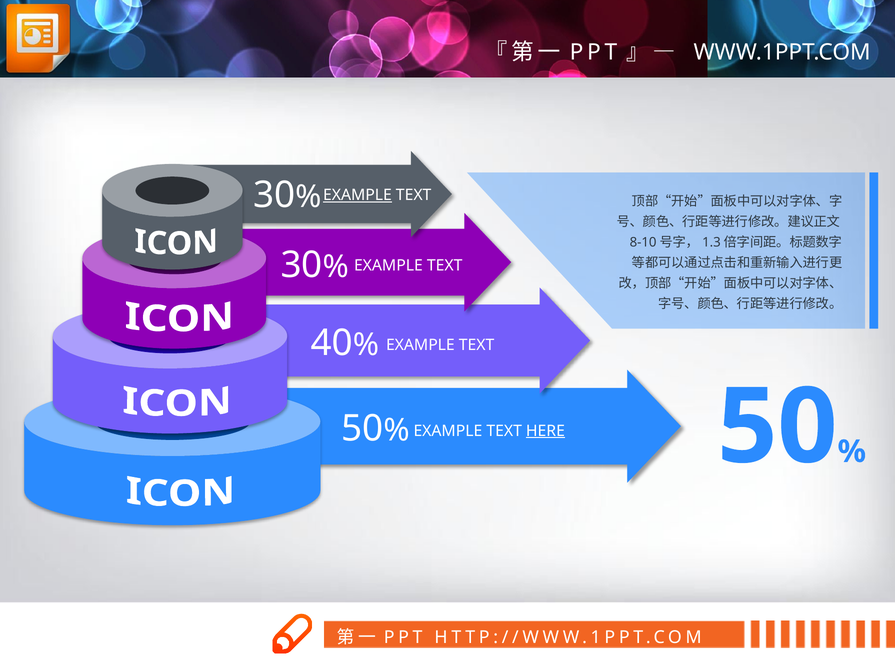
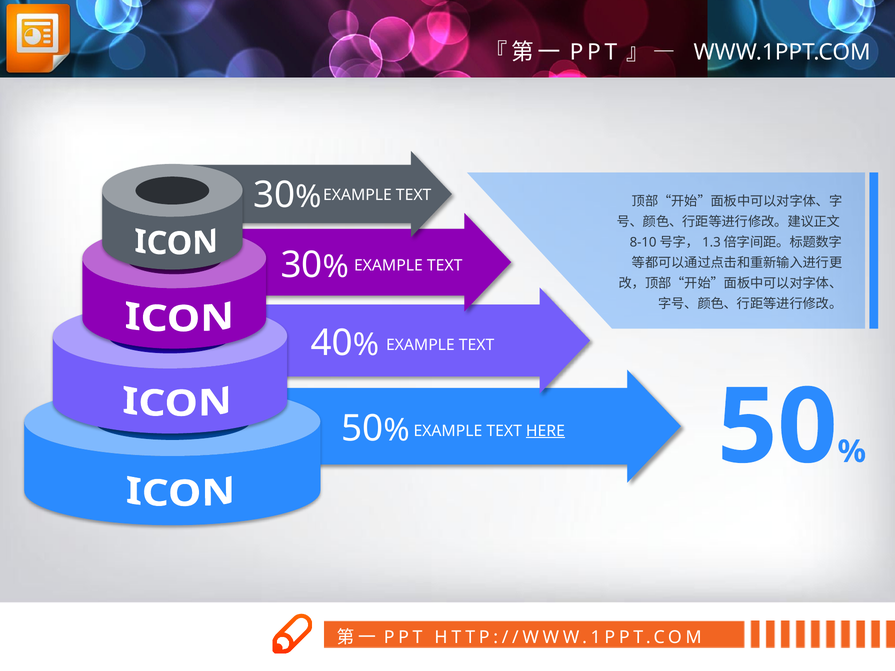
EXAMPLE at (357, 195) underline: present -> none
